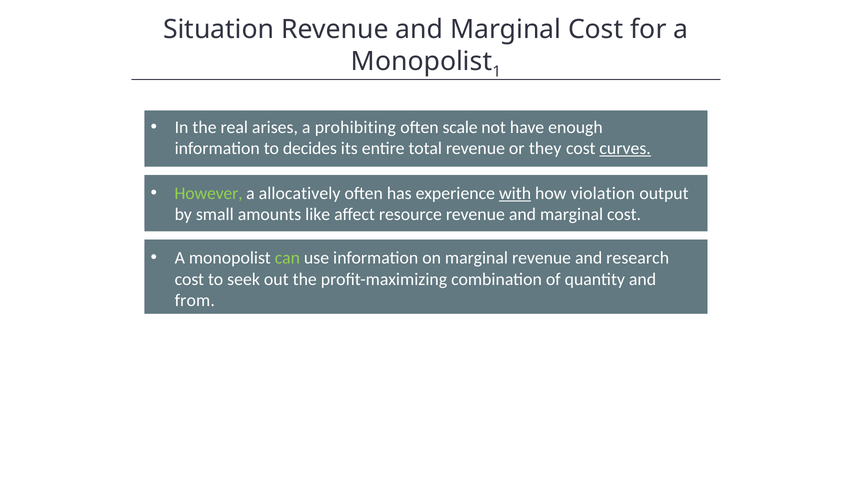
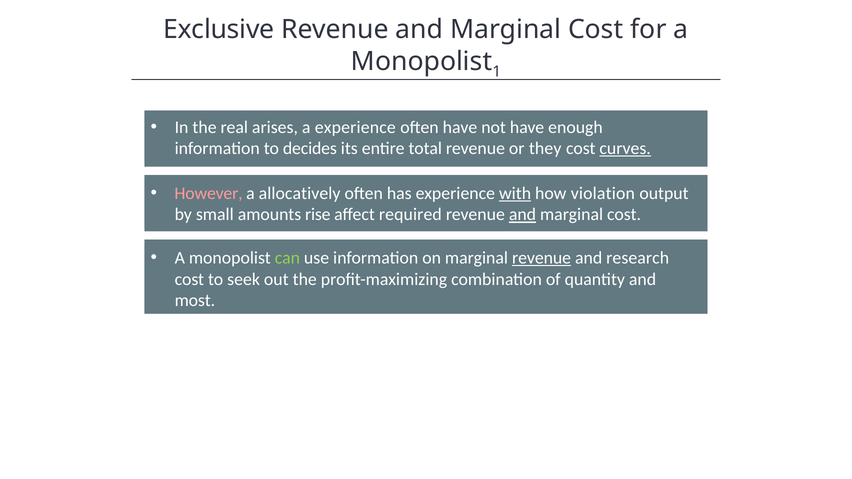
Situation: Situation -> Exclusive
a prohibiting: prohibiting -> experience
often scale: scale -> have
However colour: light green -> pink
like: like -> rise
resource: resource -> required
and at (522, 215) underline: none -> present
revenue at (542, 258) underline: none -> present
from: from -> most
